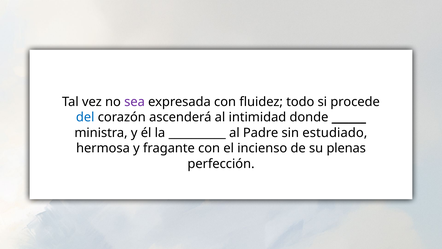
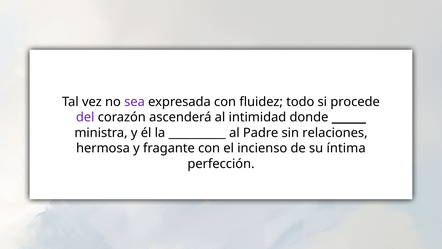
del colour: blue -> purple
estudiado: estudiado -> relaciones
plenas: plenas -> íntima
